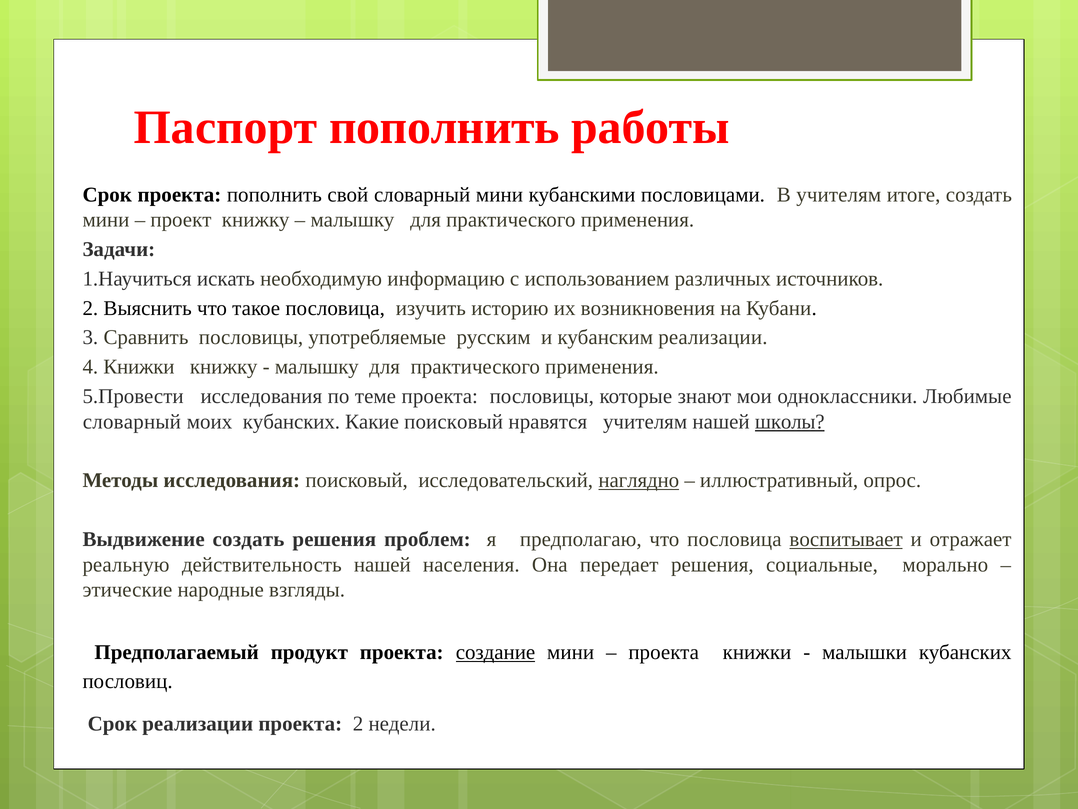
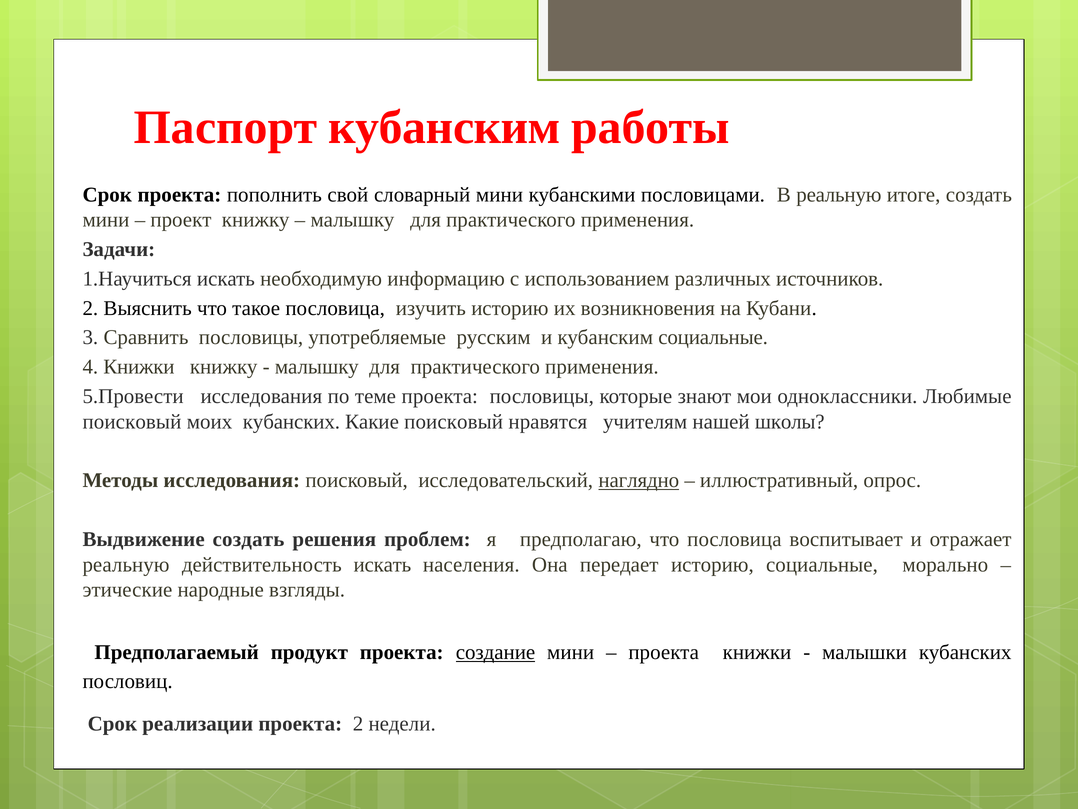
Паспорт пополнить: пополнить -> кубанским
В учителям: учителям -> реальную
кубанским реализации: реализации -> социальные
словарный at (132, 421): словарный -> поисковый
школы underline: present -> none
воспитывает underline: present -> none
действительность нашей: нашей -> искать
передает решения: решения -> историю
